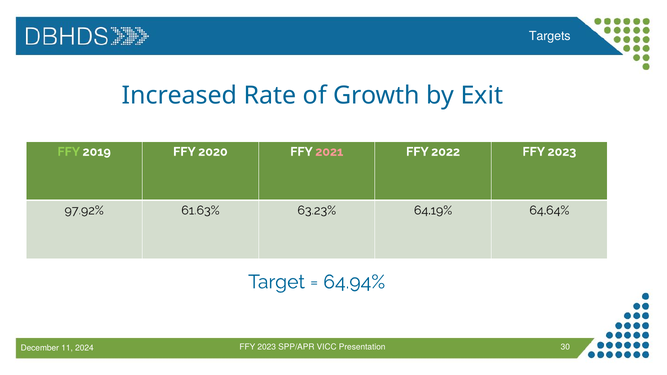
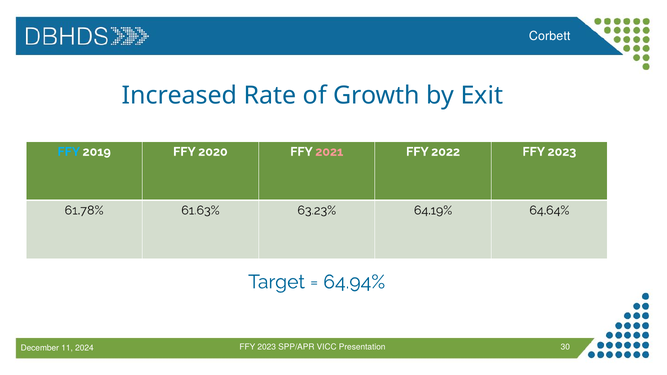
Targets: Targets -> Corbett
FFY at (69, 152) colour: light green -> light blue
97.92%: 97.92% -> 61.78%
